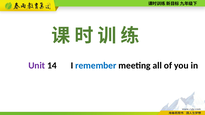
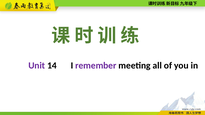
remember colour: blue -> purple
